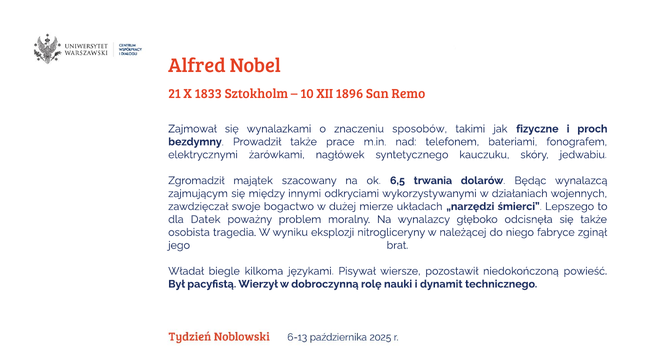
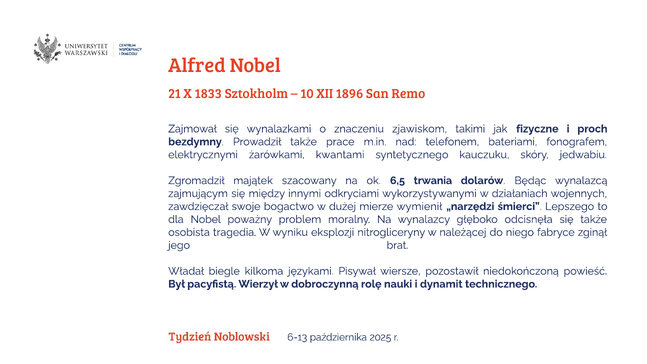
sposobów: sposobów -> zjawiskom
nagłówek: nagłówek -> kwantami
układach: układach -> wymienił
dla Datek: Datek -> Nobel
